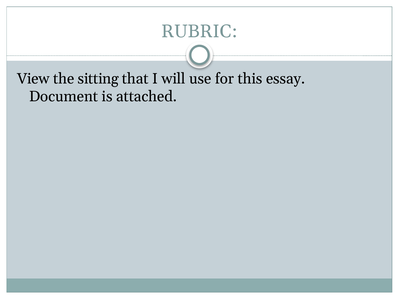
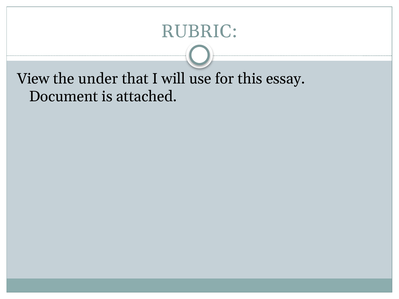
sitting: sitting -> under
